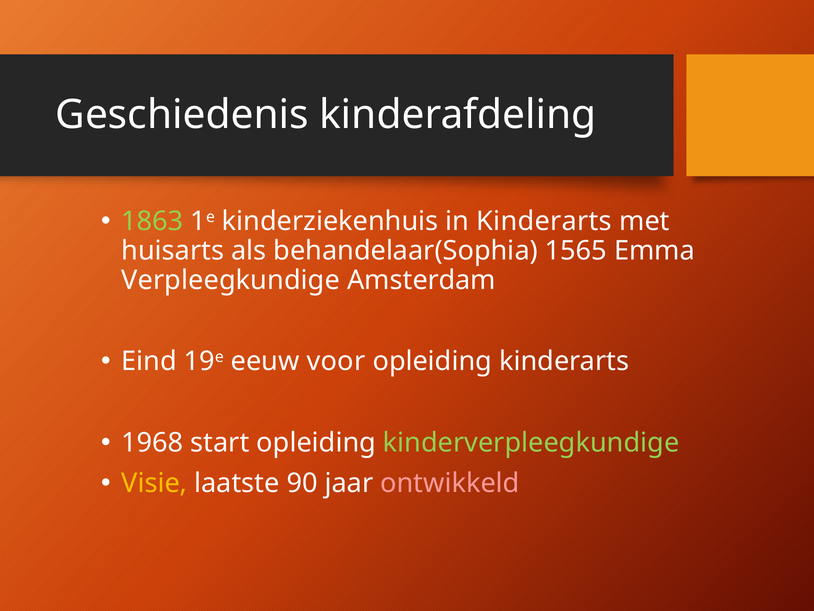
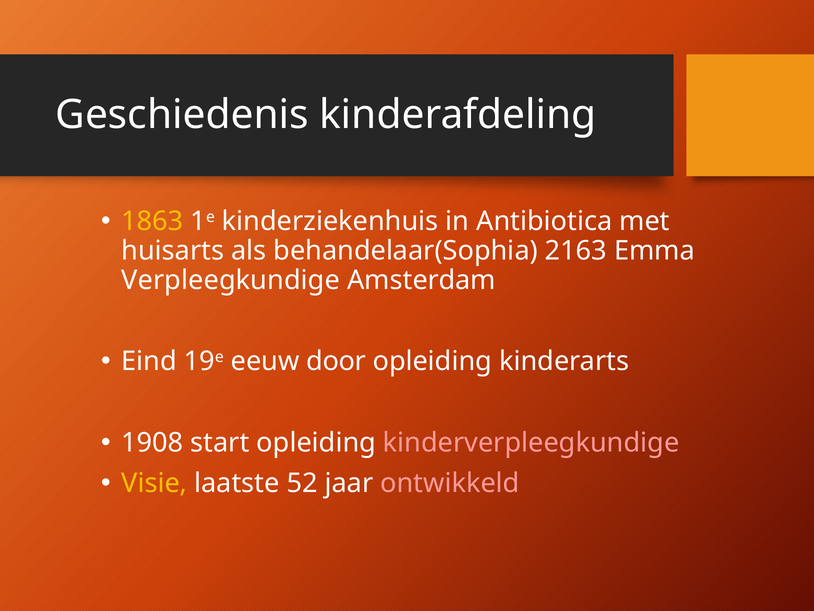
1863 colour: light green -> yellow
in Kinderarts: Kinderarts -> Antibiotica
1565: 1565 -> 2163
voor: voor -> door
1968: 1968 -> 1908
kinderverpleegkundige colour: light green -> pink
90: 90 -> 52
